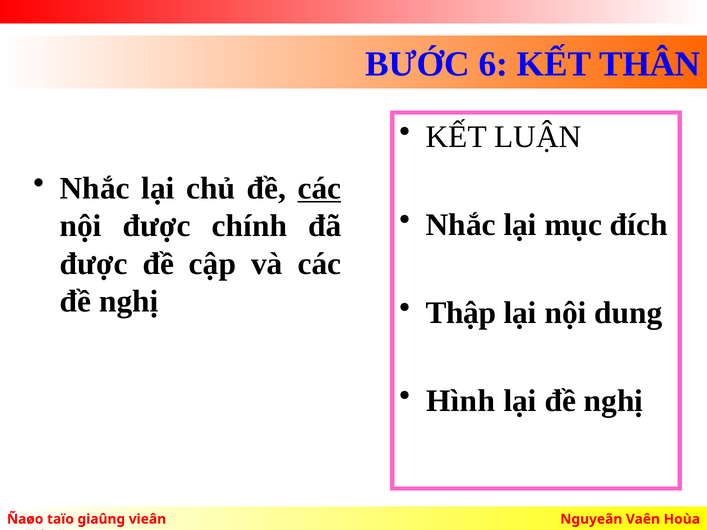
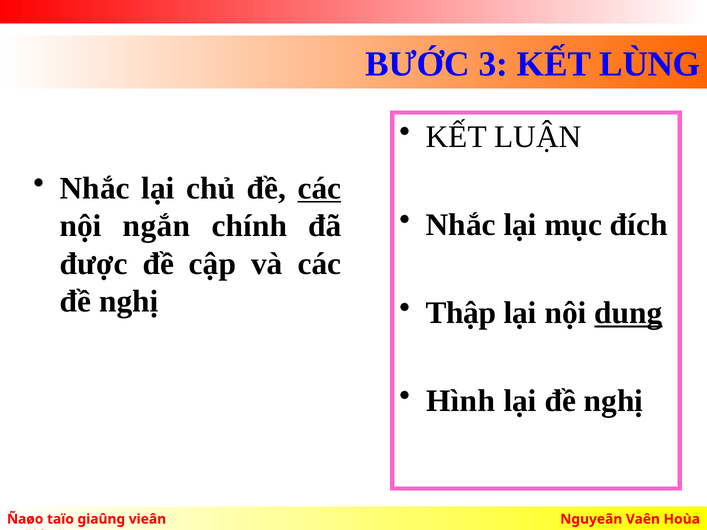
6: 6 -> 3
THÂN: THÂN -> LÙNG
nội được: được -> ngắn
dung underline: none -> present
